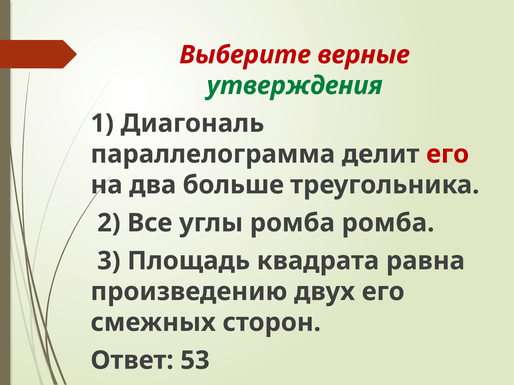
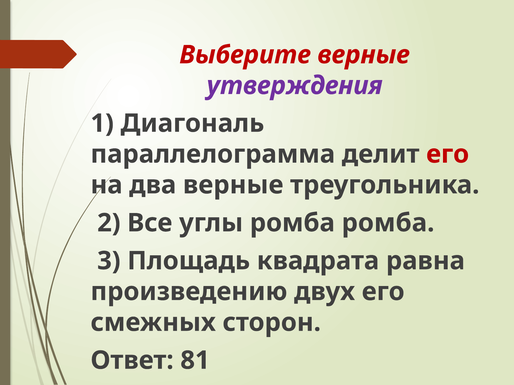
утверждения colour: green -> purple
два больше: больше -> верные
53: 53 -> 81
